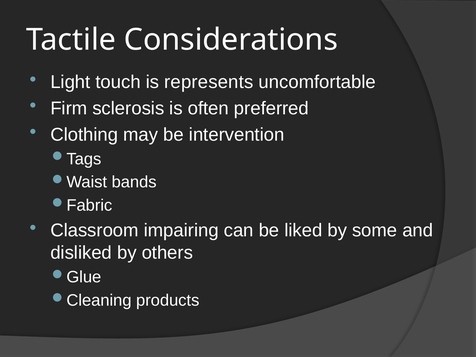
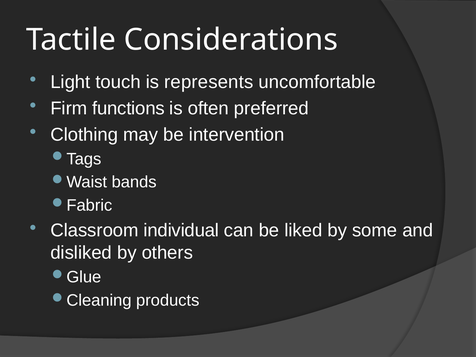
sclerosis: sclerosis -> functions
impairing: impairing -> individual
